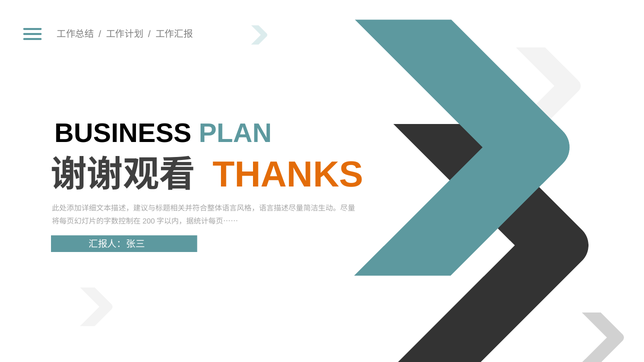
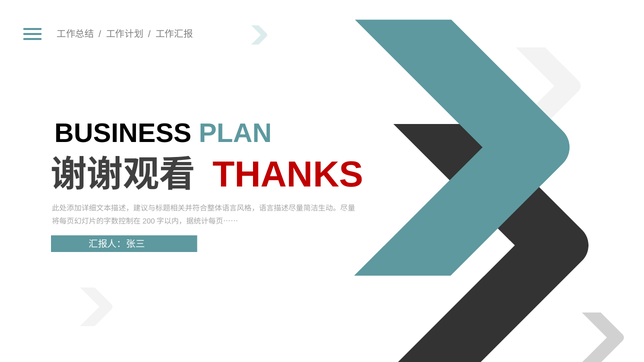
THANKS colour: orange -> red
